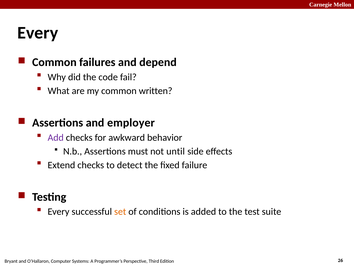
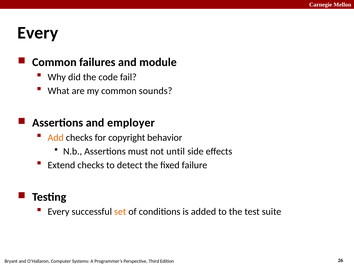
depend: depend -> module
written: written -> sounds
Add colour: purple -> orange
awkward: awkward -> copyright
